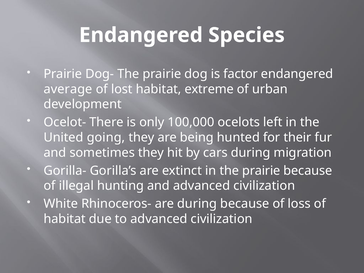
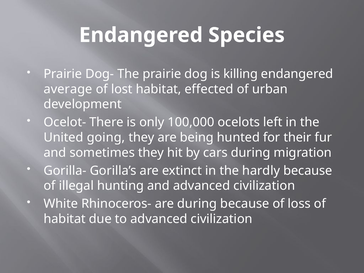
factor: factor -> killing
extreme: extreme -> effected
in the prairie: prairie -> hardly
